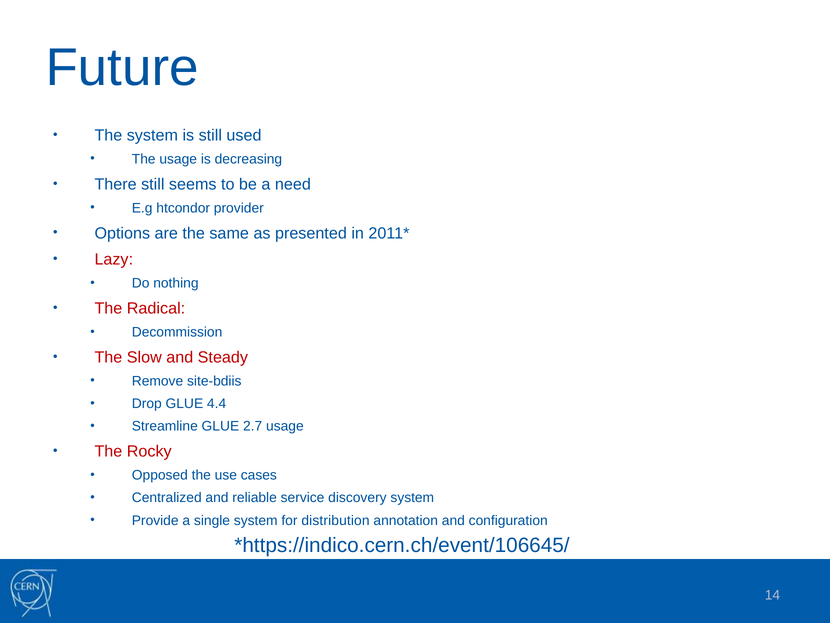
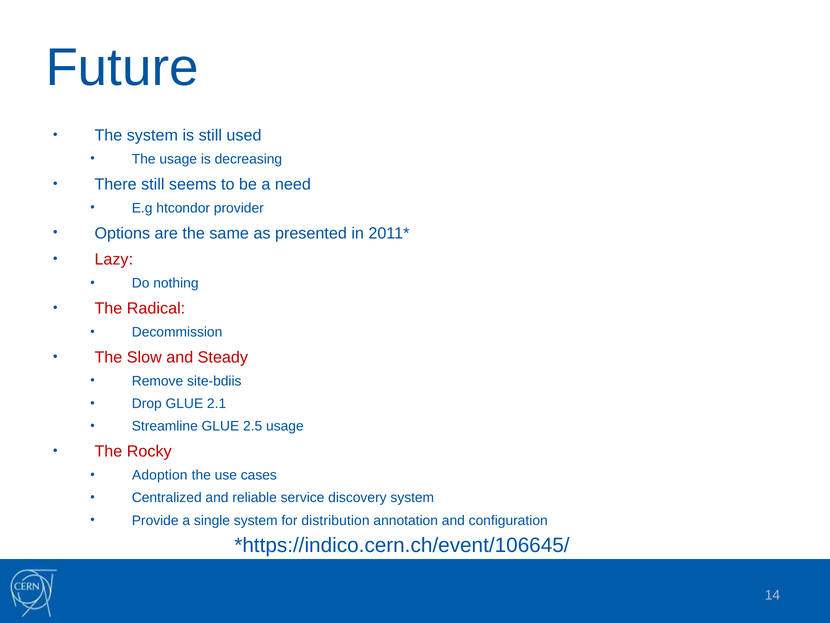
4.4: 4.4 -> 2.1
2.7: 2.7 -> 2.5
Opposed: Opposed -> Adoption
